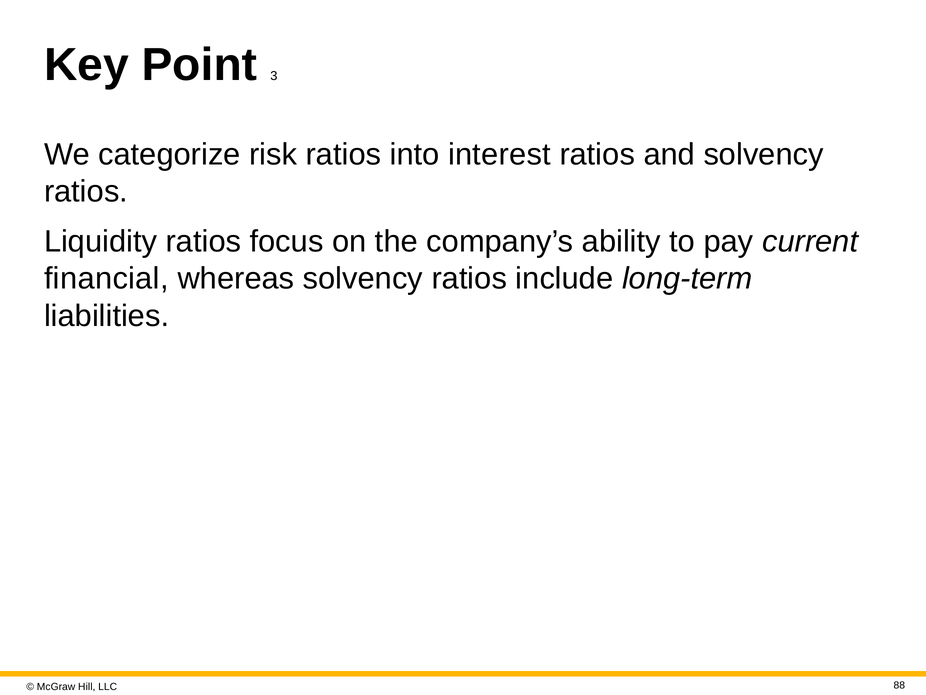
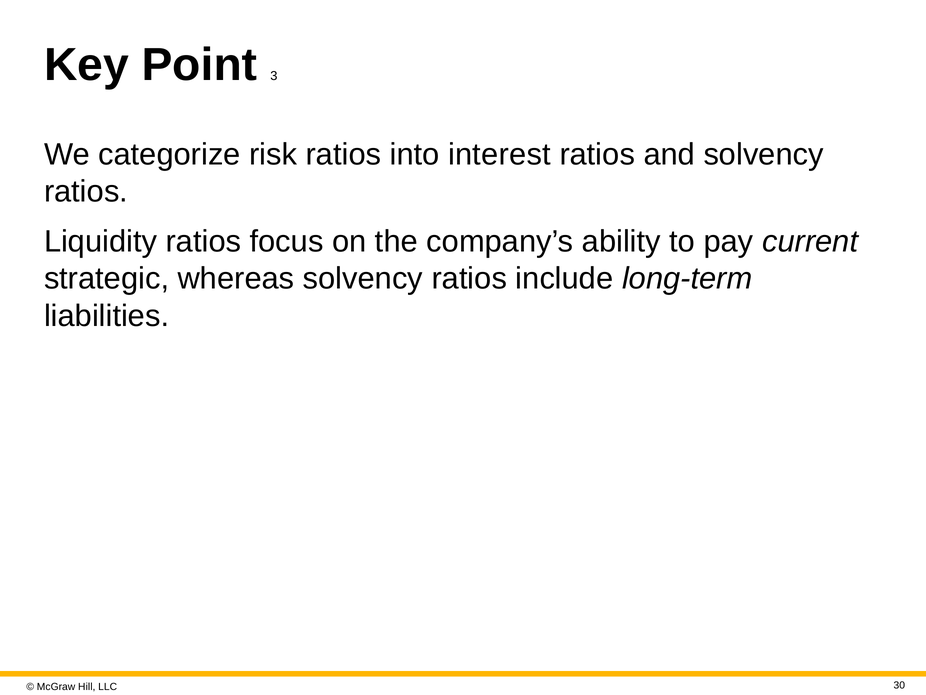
financial: financial -> strategic
88: 88 -> 30
